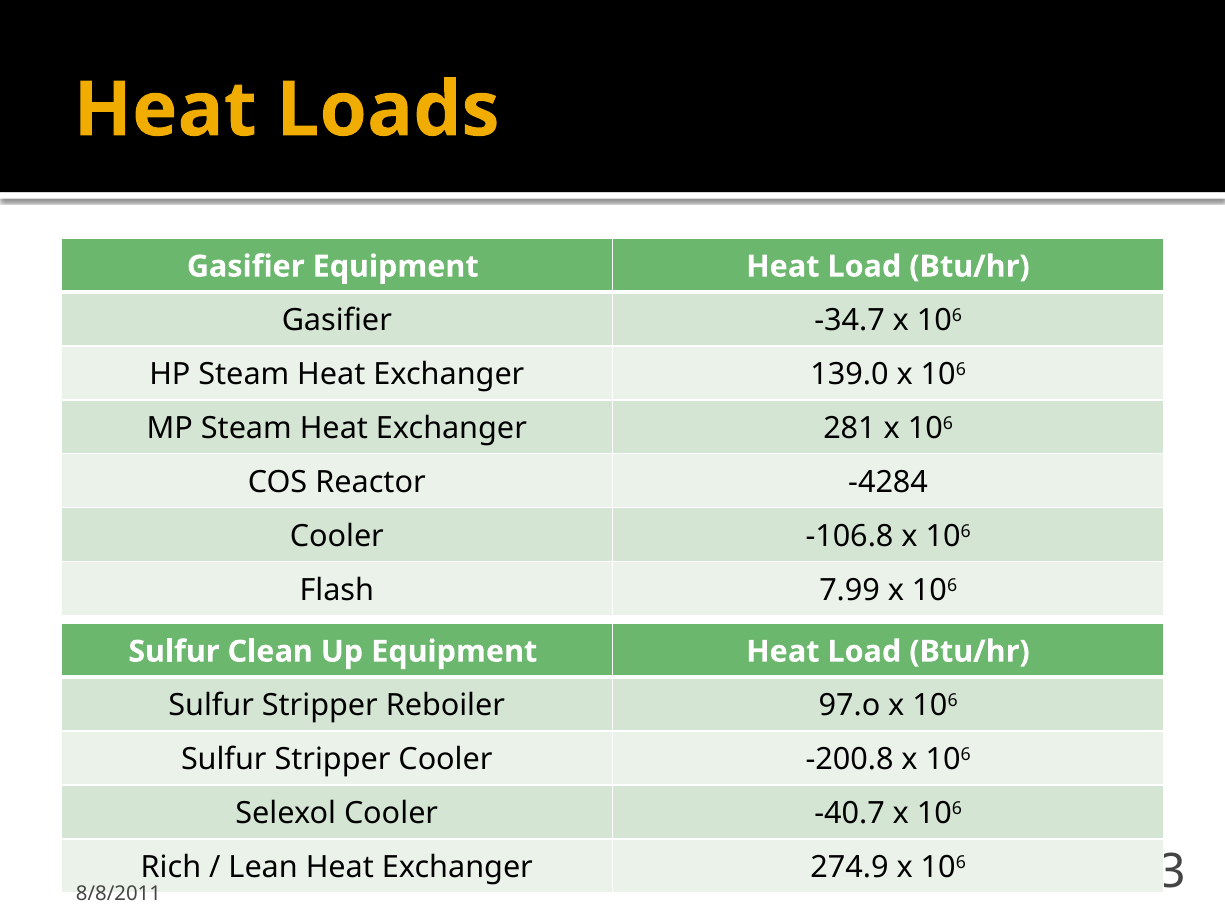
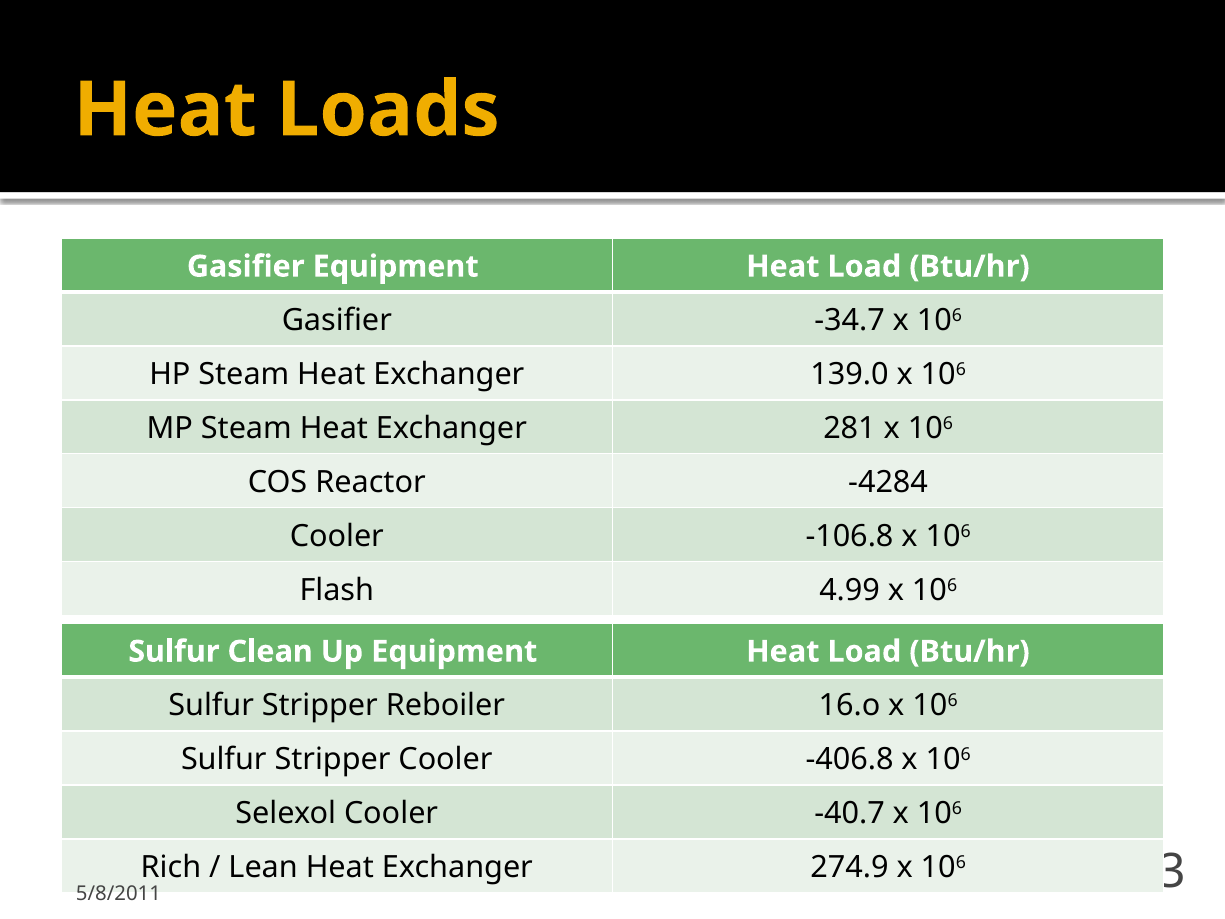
7.99: 7.99 -> 4.99
97.o: 97.o -> 16.o
-200.8: -200.8 -> -406.8
8/8/2011: 8/8/2011 -> 5/8/2011
